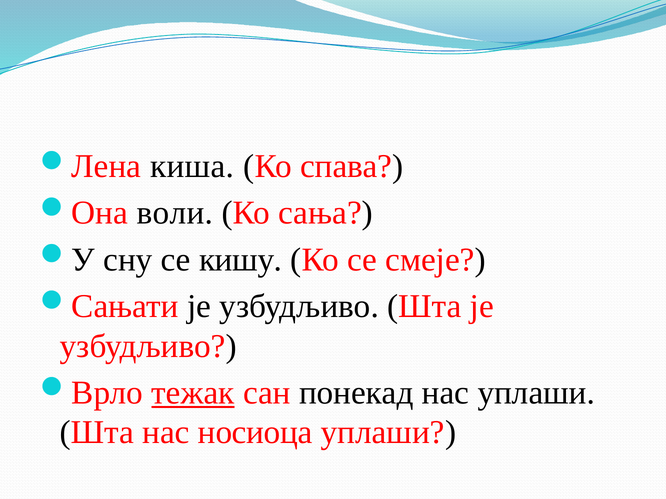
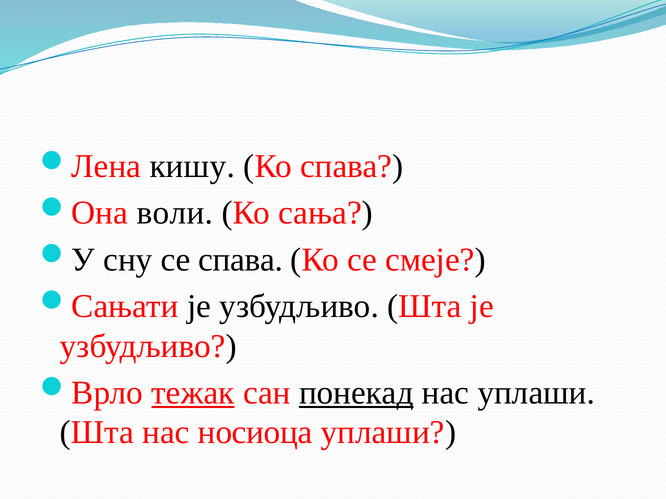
киша: киша -> кишу
се кишу: кишу -> спава
понекад underline: none -> present
